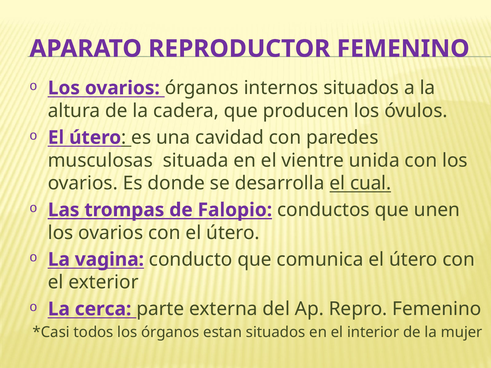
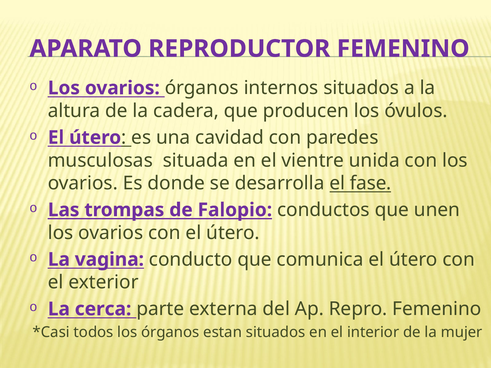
cual: cual -> fase
